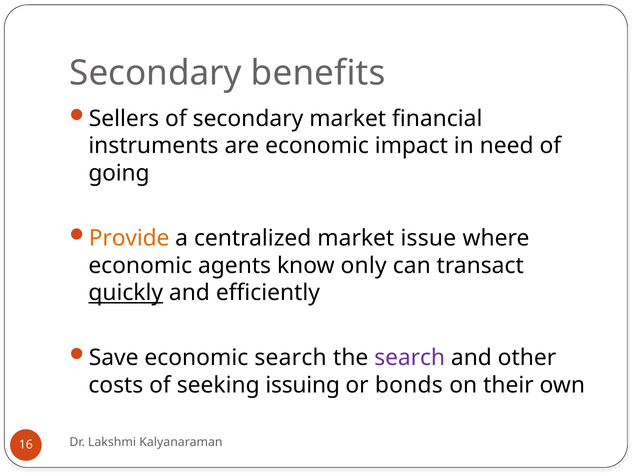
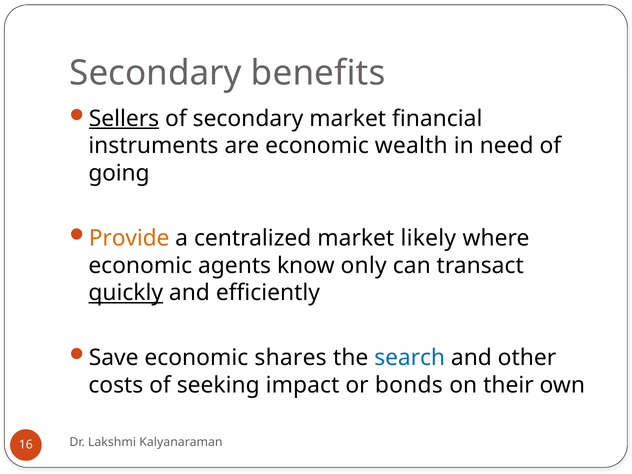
Sellers underline: none -> present
impact: impact -> wealth
issue: issue -> likely
economic search: search -> shares
search at (410, 358) colour: purple -> blue
issuing: issuing -> impact
